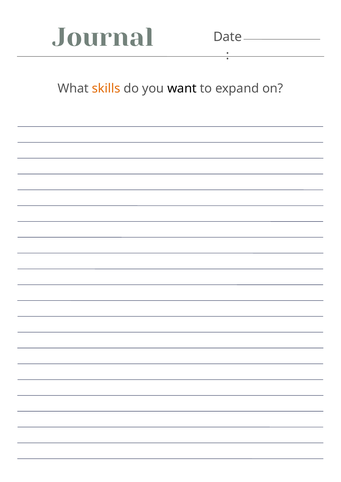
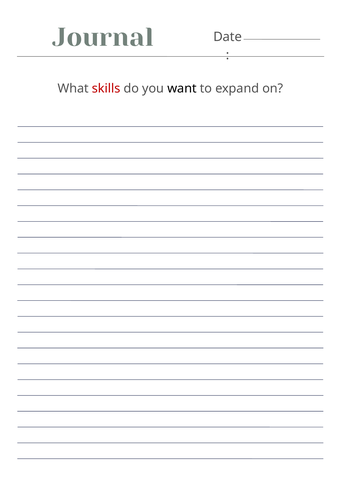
skills colour: orange -> red
